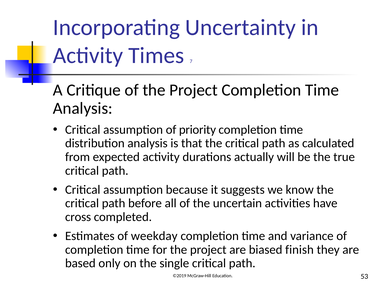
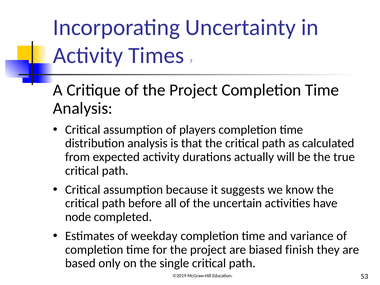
priority: priority -> players
cross: cross -> node
